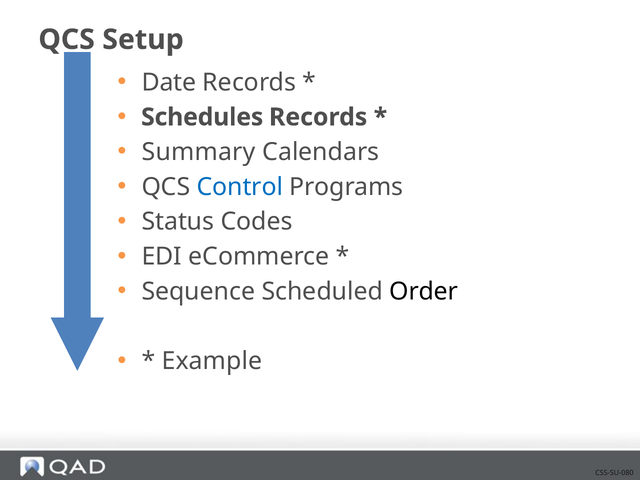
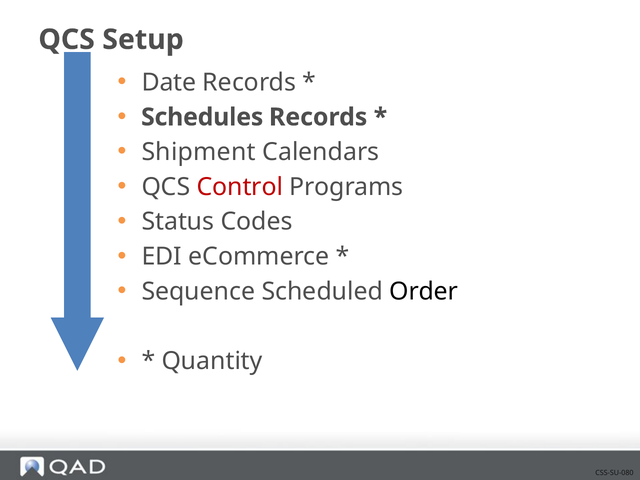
Summary: Summary -> Shipment
Control colour: blue -> red
Example: Example -> Quantity
